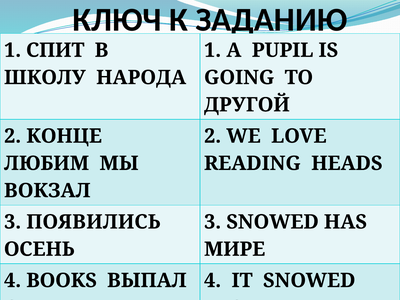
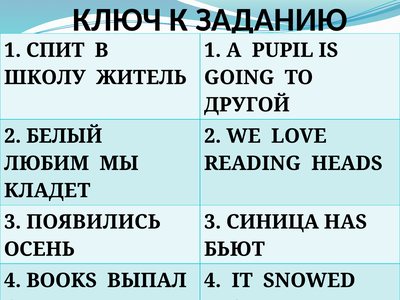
НАРОДА: НАРОДА -> ЖИТЕЛЬ
КОНЦЕ: КОНЦЕ -> БЕЛЫЙ
ВОКЗАЛ: ВОКЗАЛ -> КЛАДЕТ
3 SNOWED: SNOWED -> СИНИЦА
МИРЕ: МИРЕ -> БЬЮТ
